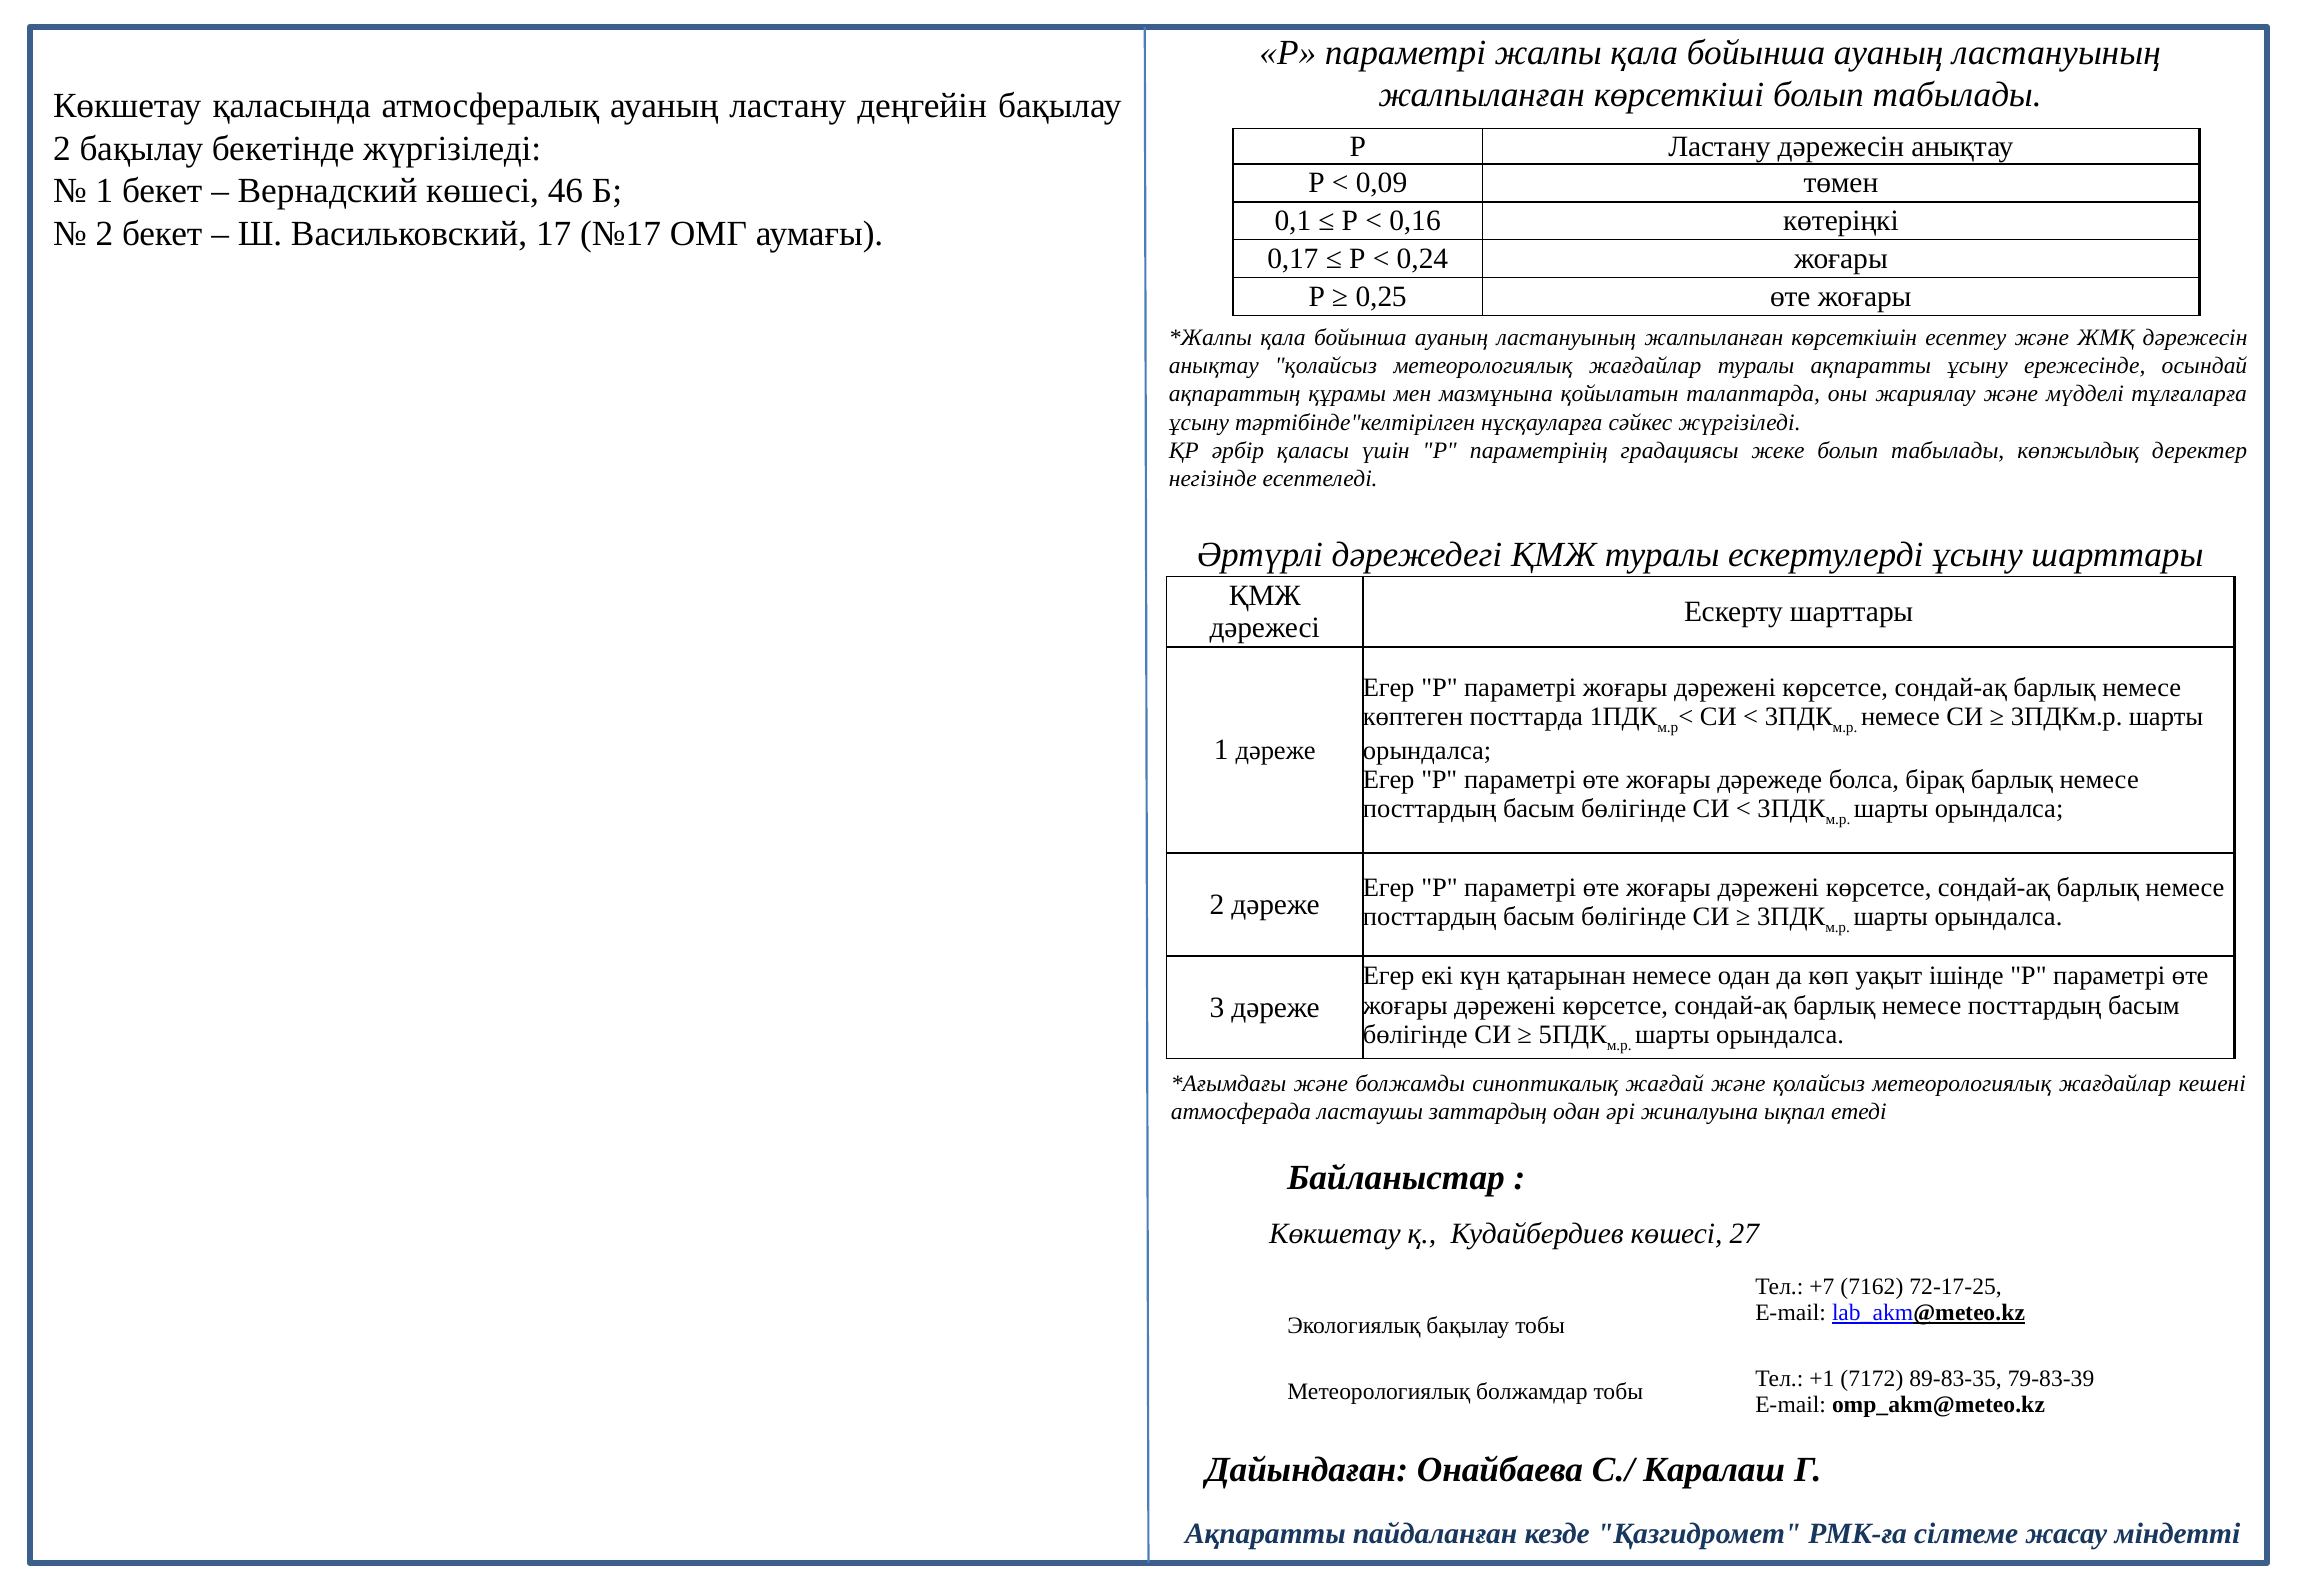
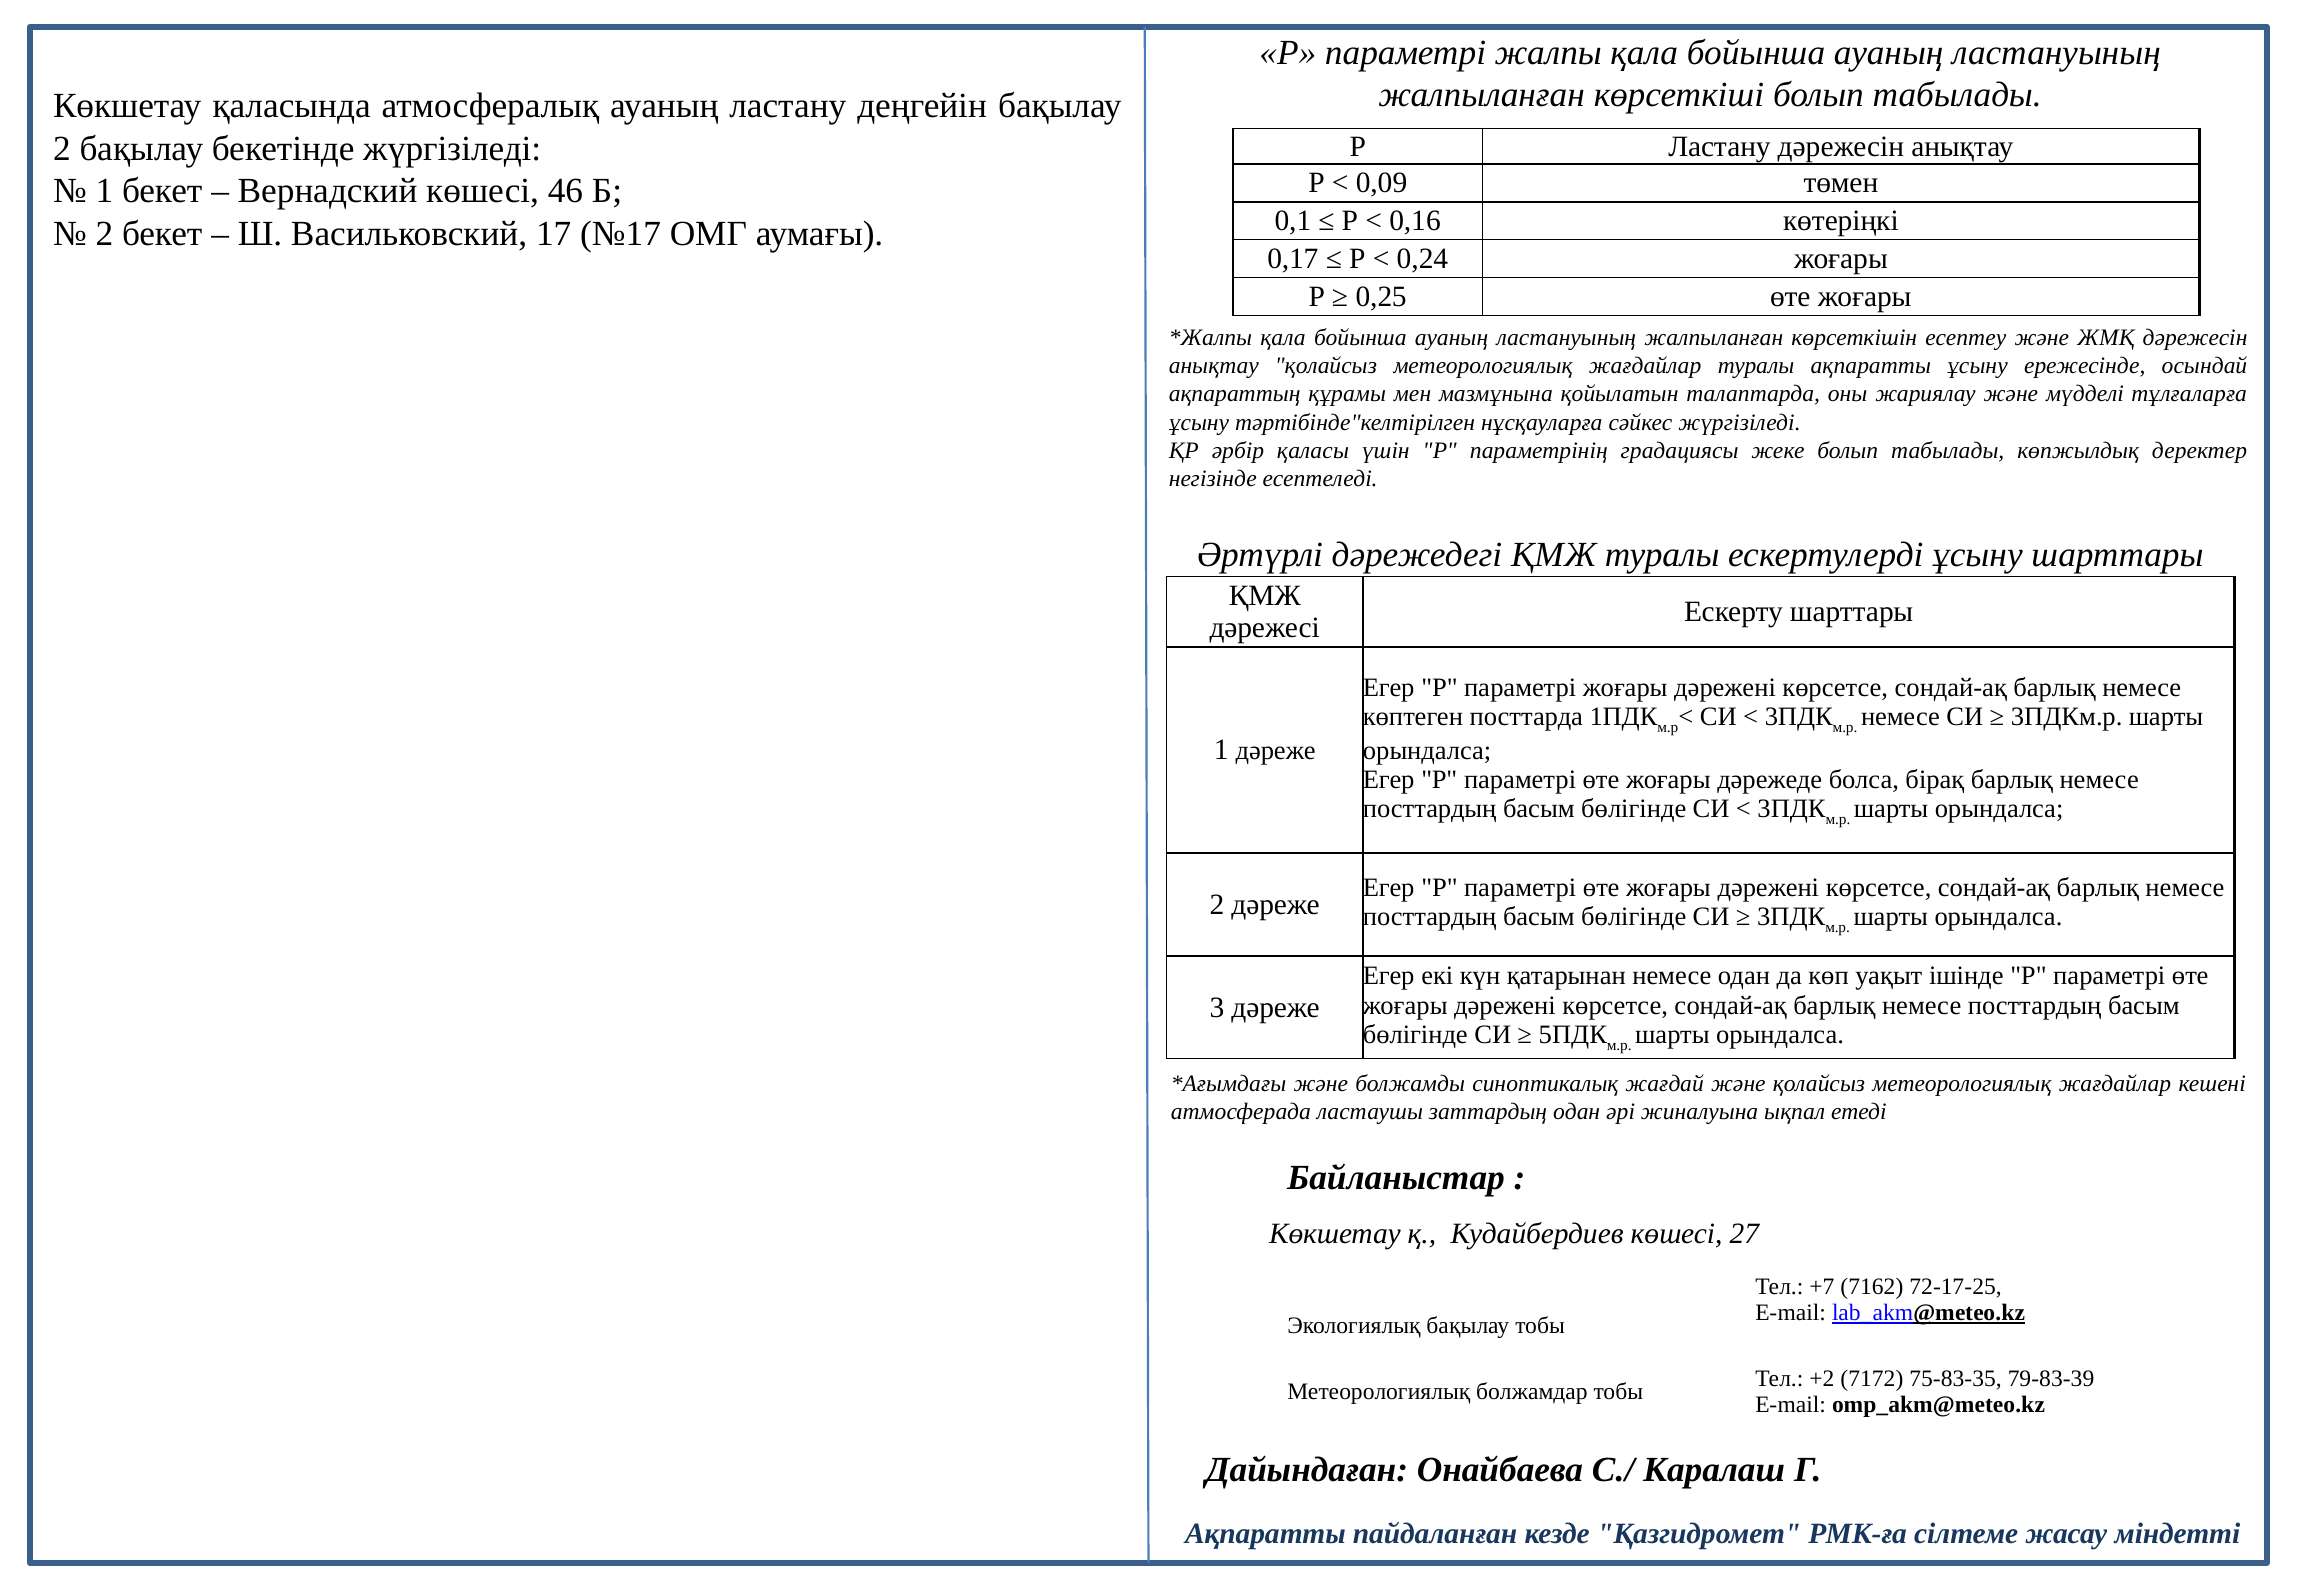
+1: +1 -> +2
89-83-35: 89-83-35 -> 75-83-35
